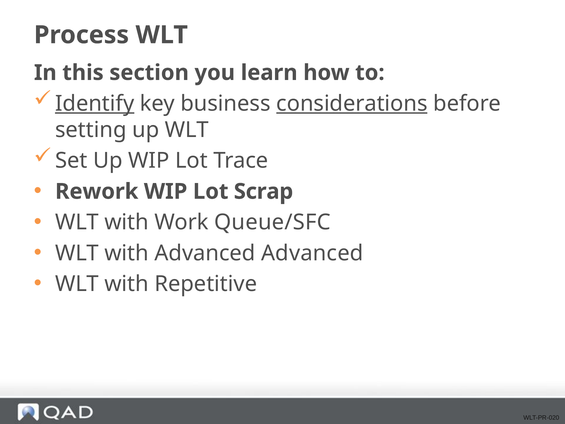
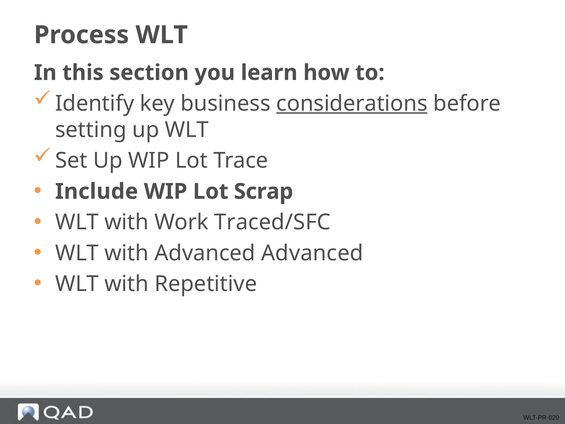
Identify underline: present -> none
Rework: Rework -> Include
Queue/SFC: Queue/SFC -> Traced/SFC
